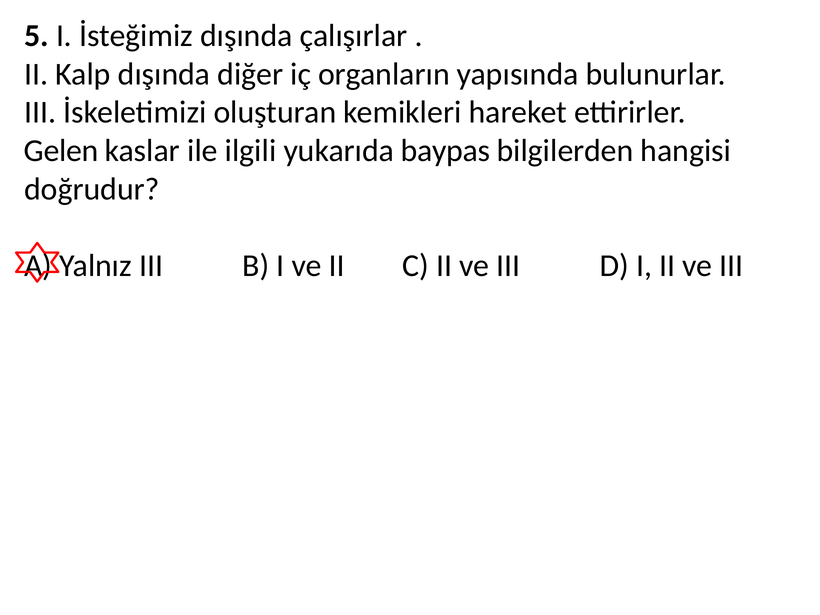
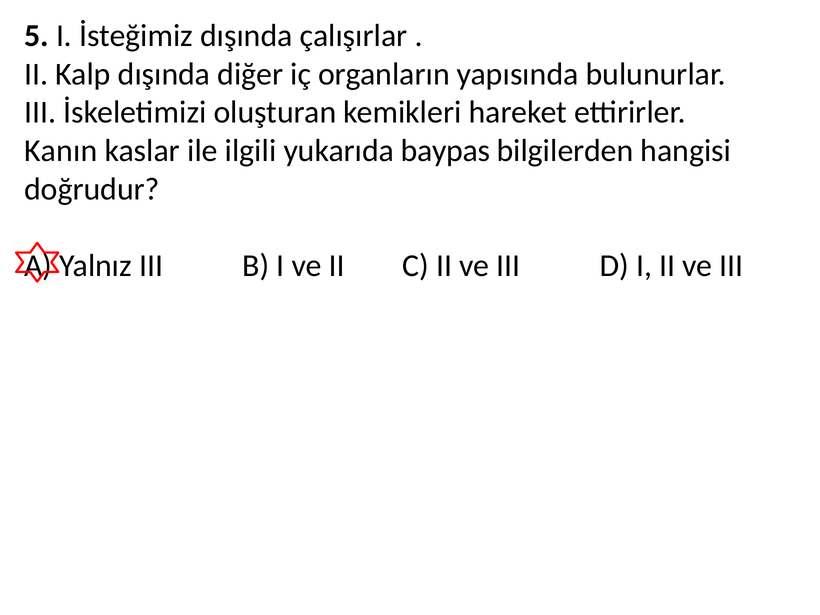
Gelen: Gelen -> Kanın
